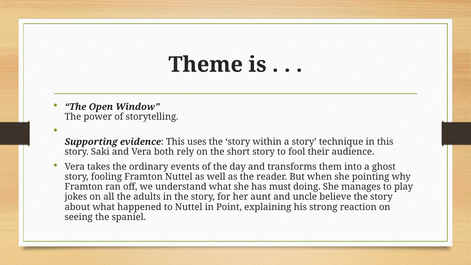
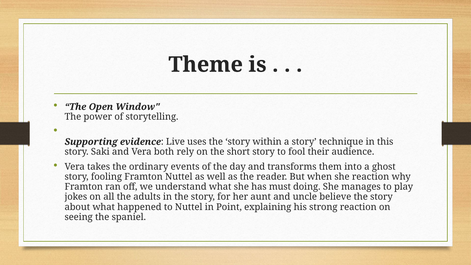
evidence This: This -> Live
she pointing: pointing -> reaction
